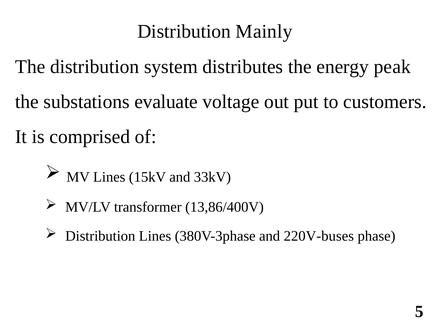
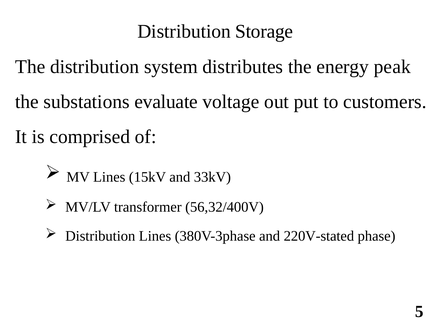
Mainly: Mainly -> Storage
13,86/400V: 13,86/400V -> 56,32/400V
220V-buses: 220V-buses -> 220V-stated
